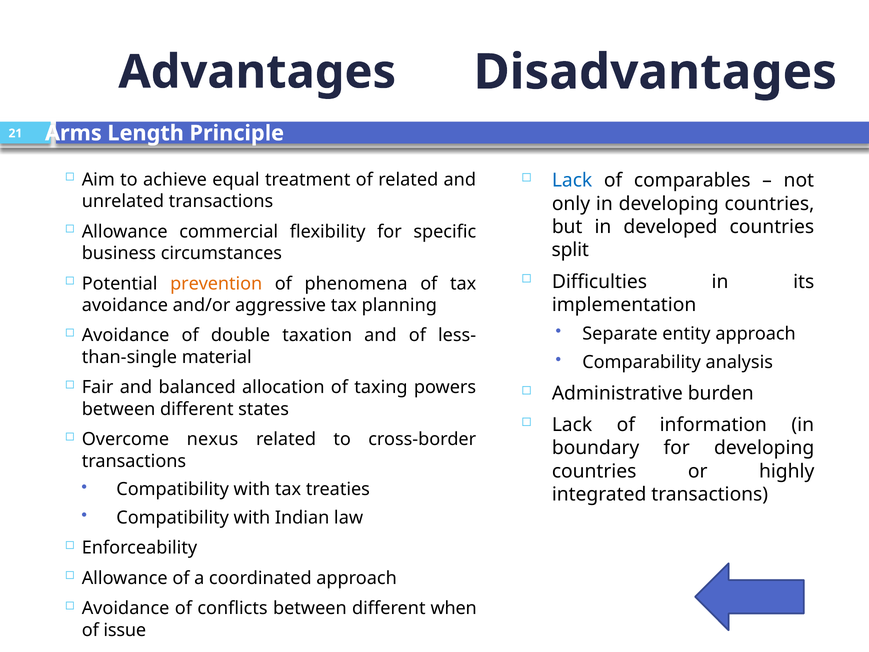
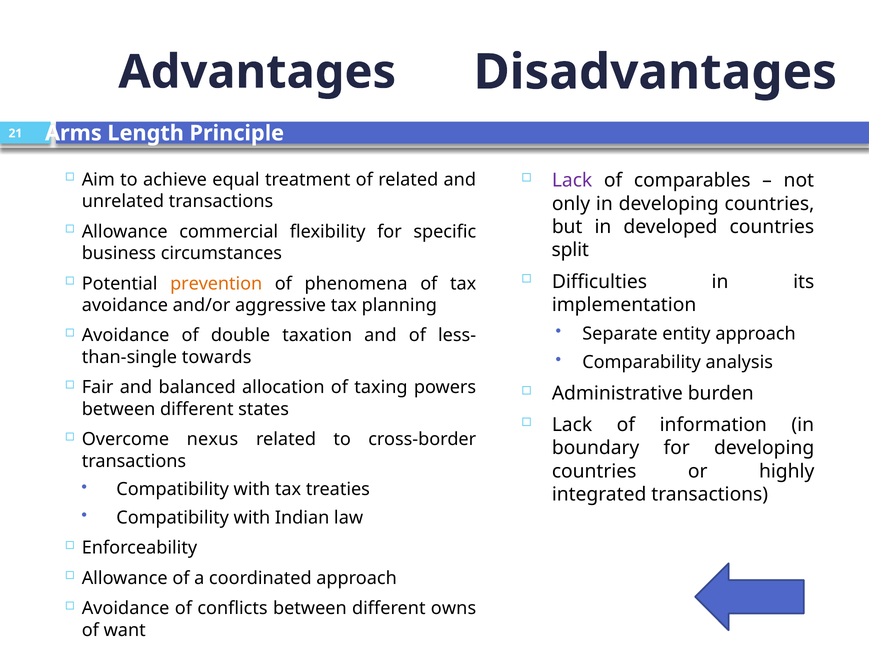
Lack at (572, 180) colour: blue -> purple
material: material -> towards
when: when -> owns
issue: issue -> want
